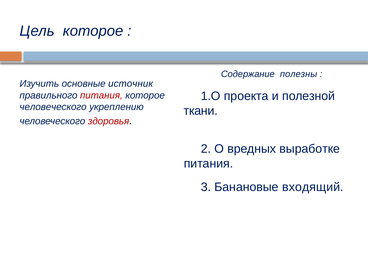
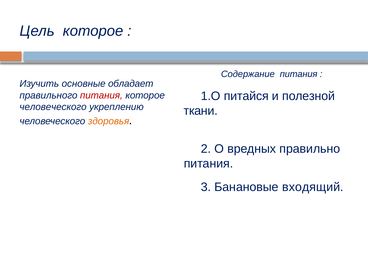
Содержание полезны: полезны -> питания
источник: источник -> обладает
проекта: проекта -> питайся
здоровья colour: red -> orange
выработке: выработке -> правильно
